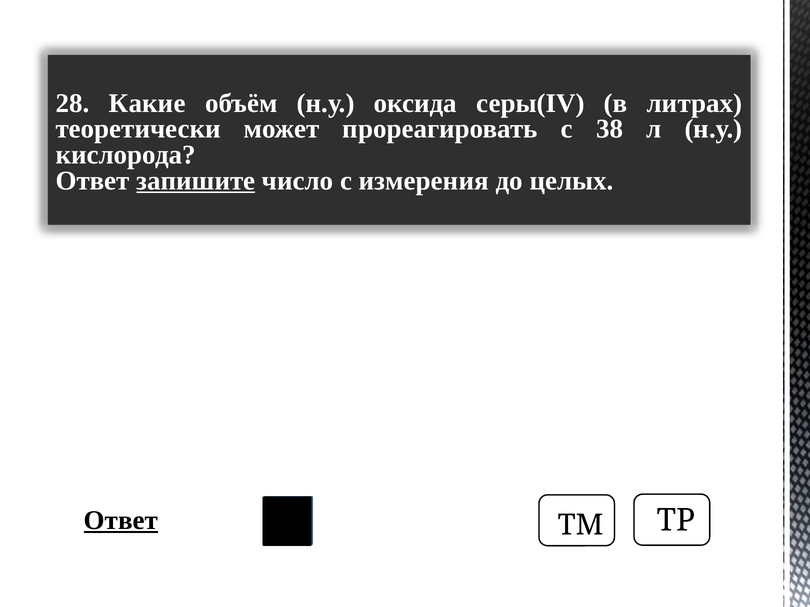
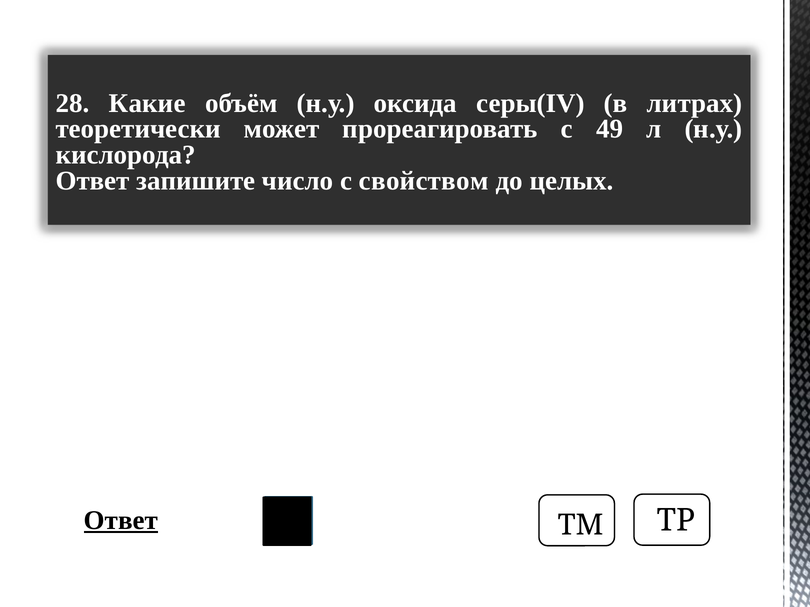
38: 38 -> 49
запишите underline: present -> none
измерения: измерения -> свойством
